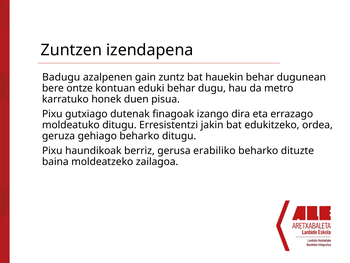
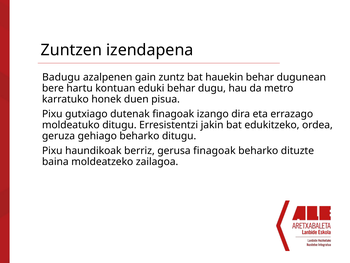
ontze: ontze -> hartu
gerusa erabiliko: erabiliko -> finagoak
